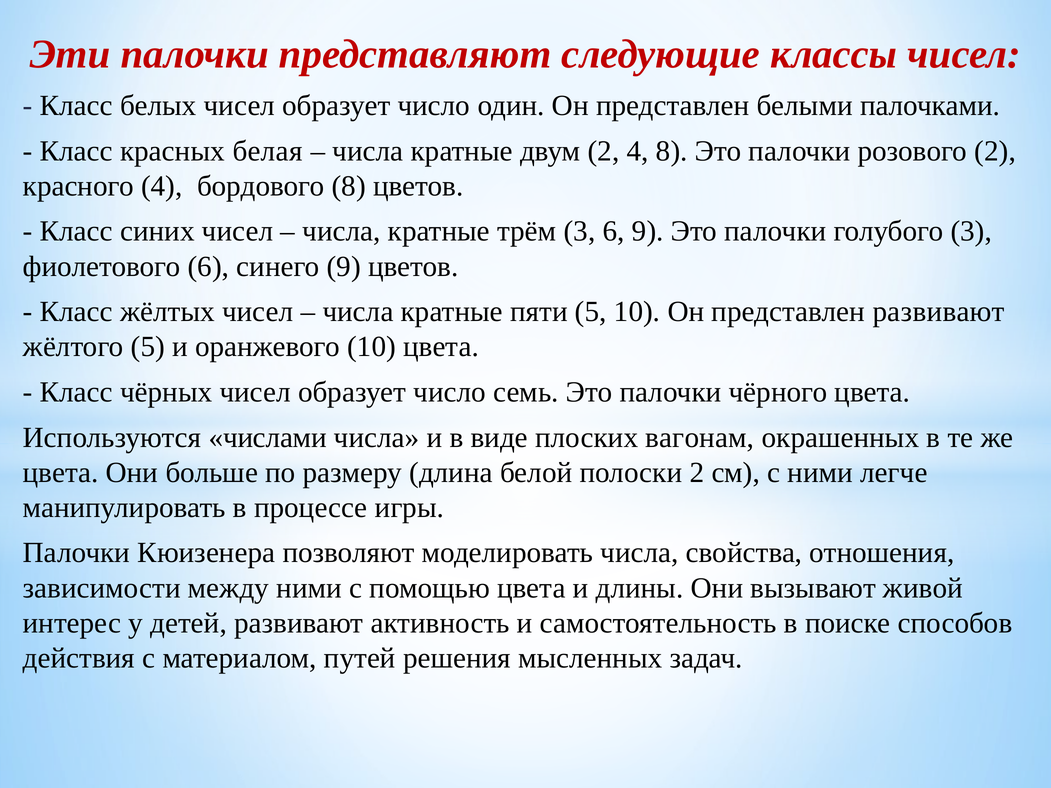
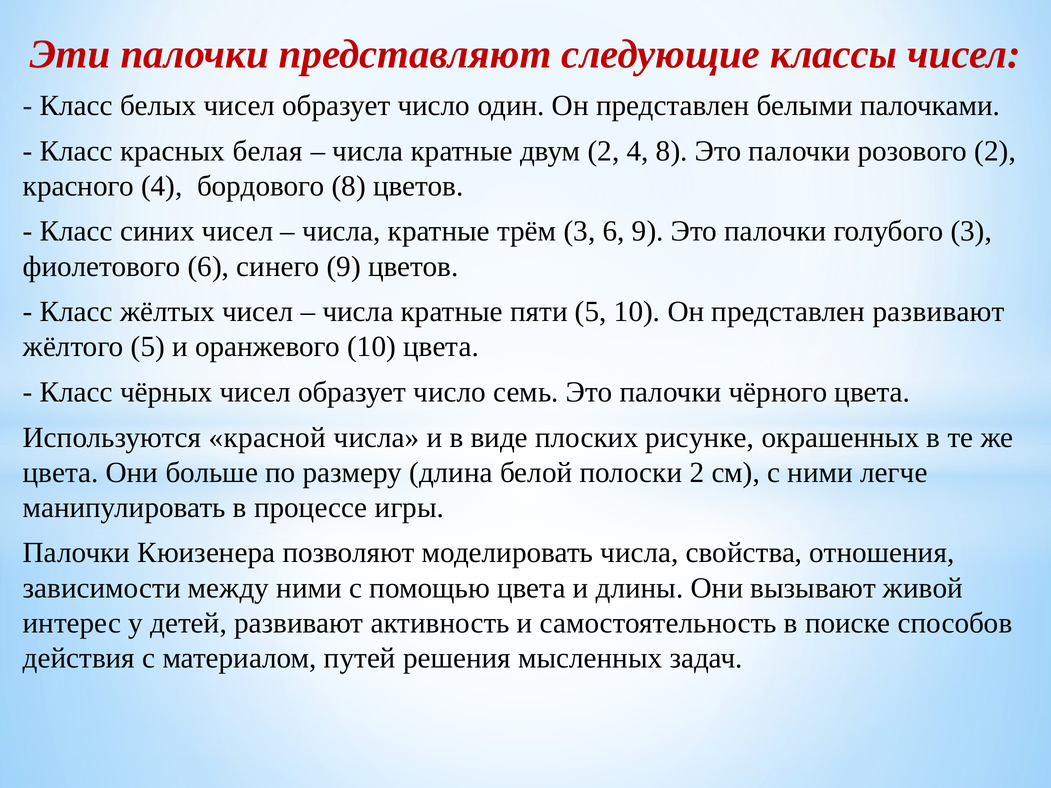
числами: числами -> красной
вагонам: вагонам -> рисунке
